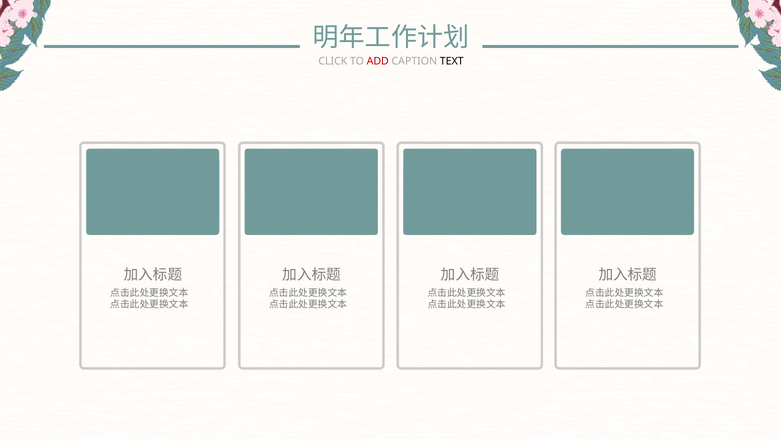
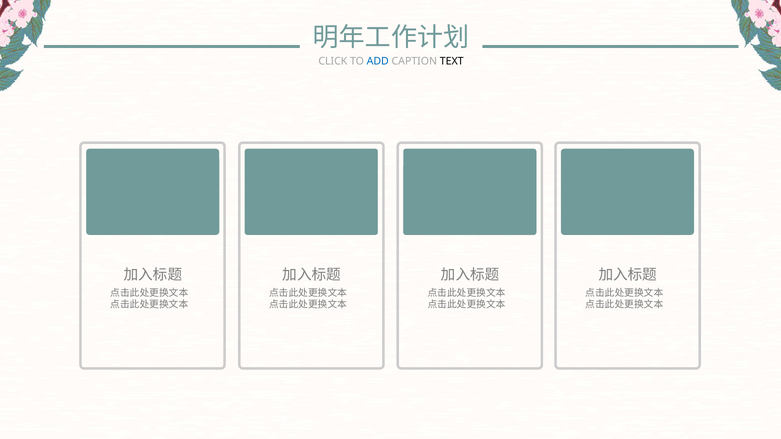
ADD colour: red -> blue
